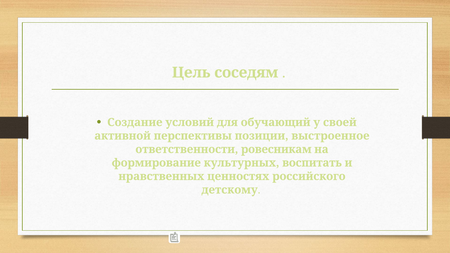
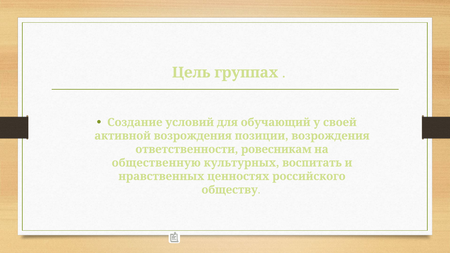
соседям: соседям -> группах
активной перспективы: перспективы -> возрождения
позиции выстроенное: выстроенное -> возрождения
формирование: формирование -> общественную
детскому: детскому -> обществу
